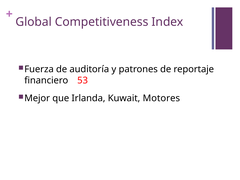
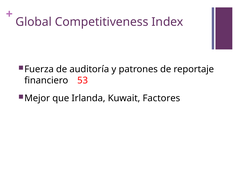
Motores: Motores -> Factores
